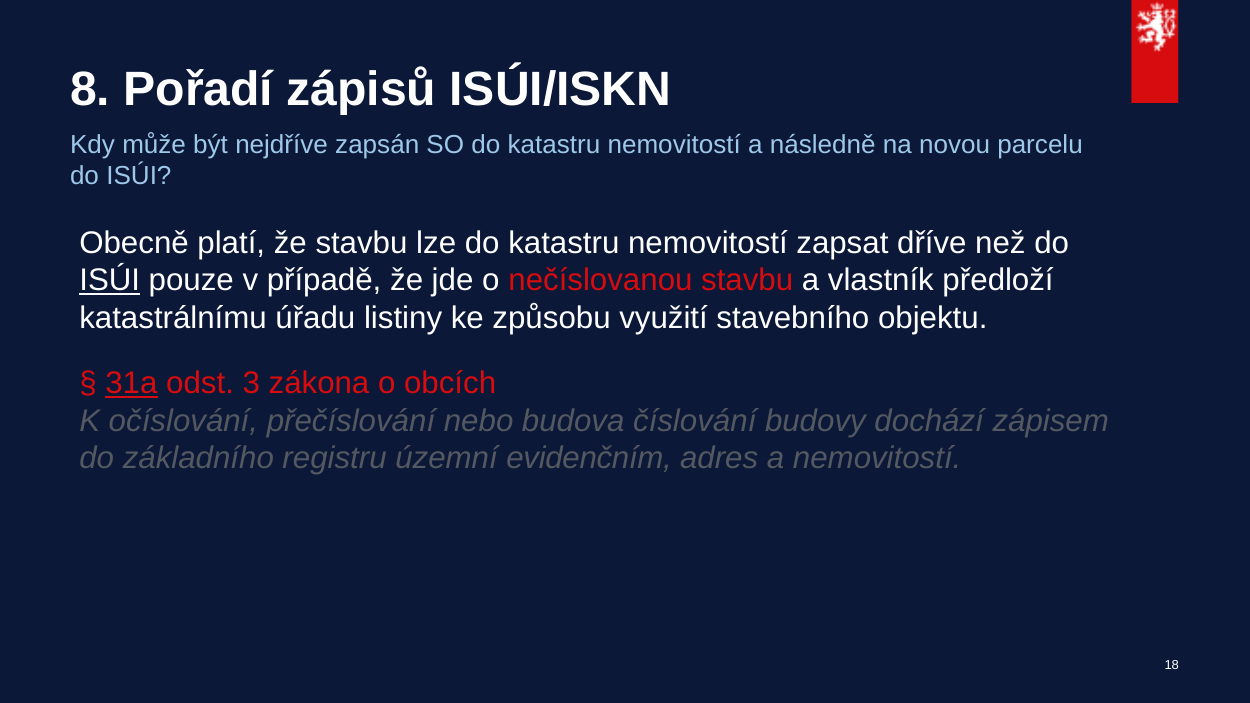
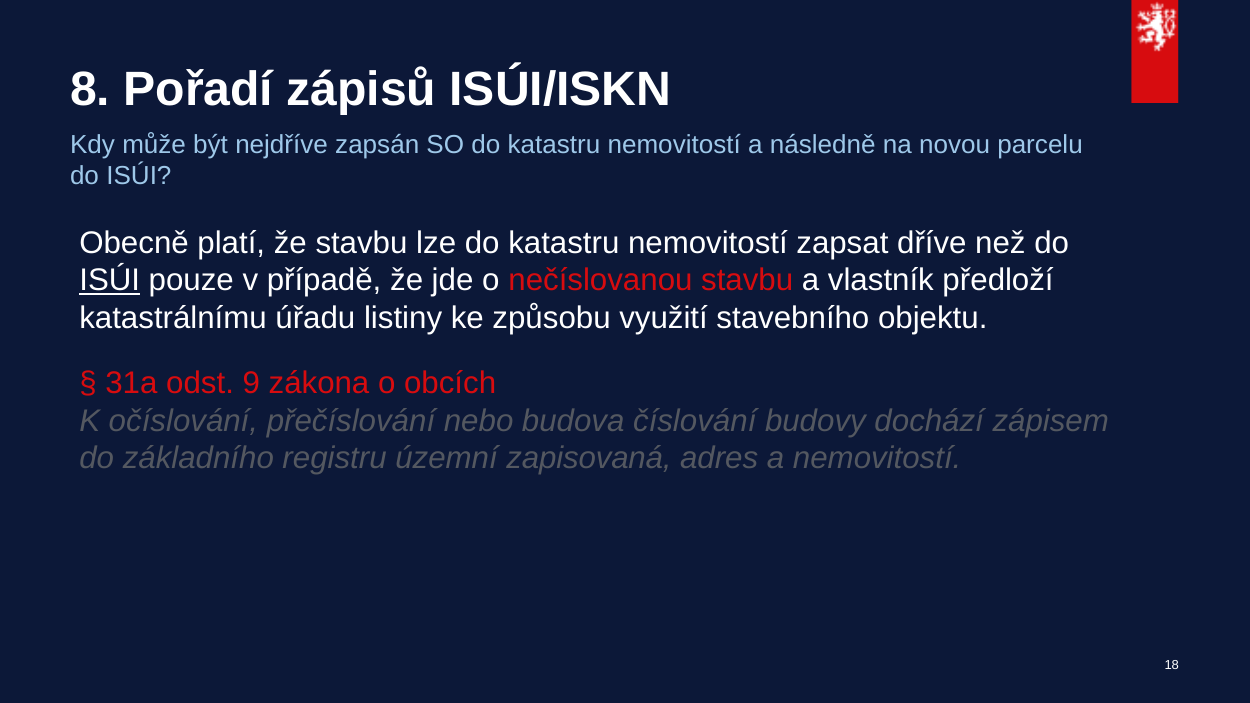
31a underline: present -> none
3: 3 -> 9
evidenčním: evidenčním -> zapisovaná
